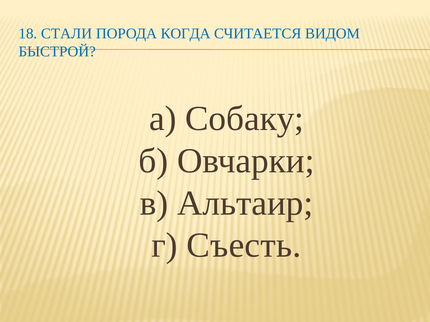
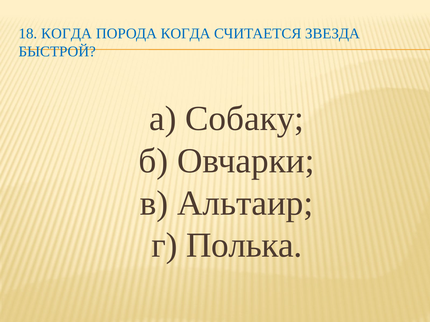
18 СТАЛИ: СТАЛИ -> КОГДА
ВИДОМ: ВИДОМ -> ЗВЕЗДА
Съесть: Съесть -> Полька
